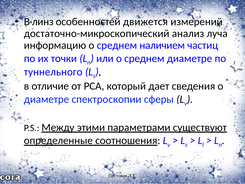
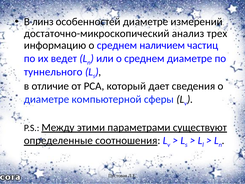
особенностей движется: движется -> диаметре
луча: луча -> трех
точки: точки -> ведет
спектроскопии: спектроскопии -> компьютерной
